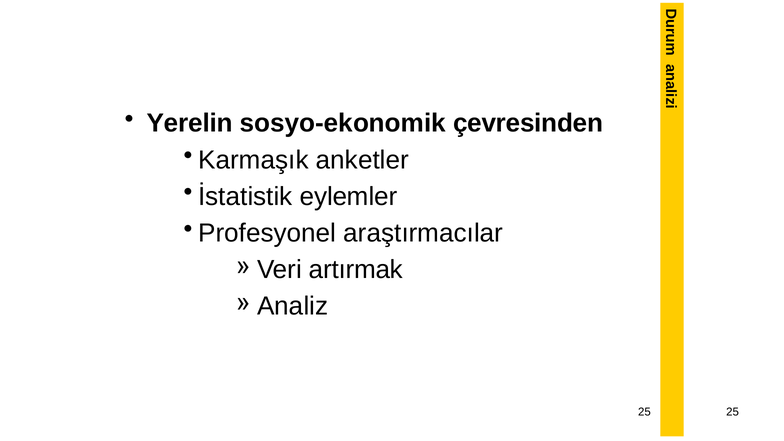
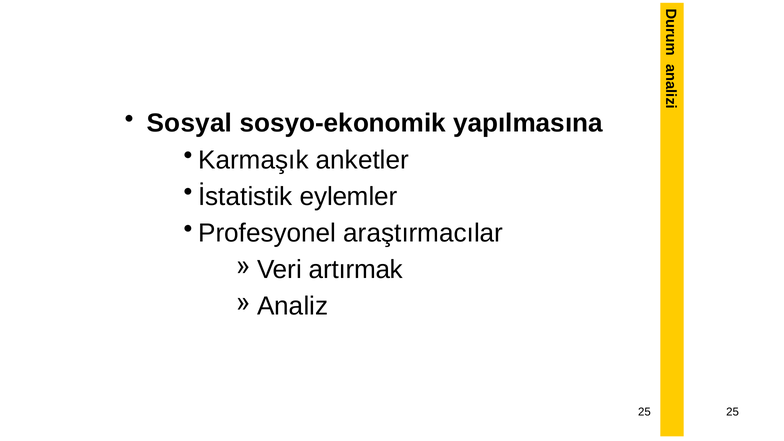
Yerelin: Yerelin -> Sosyal
çevresinden: çevresinden -> yapılmasına
